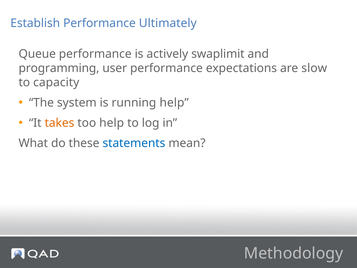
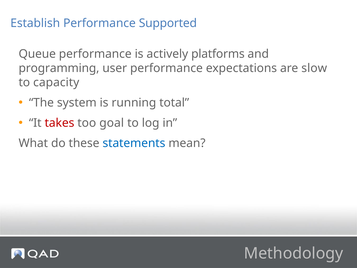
Ultimately: Ultimately -> Supported
swaplimit: swaplimit -> platforms
running help: help -> total
takes colour: orange -> red
too help: help -> goal
